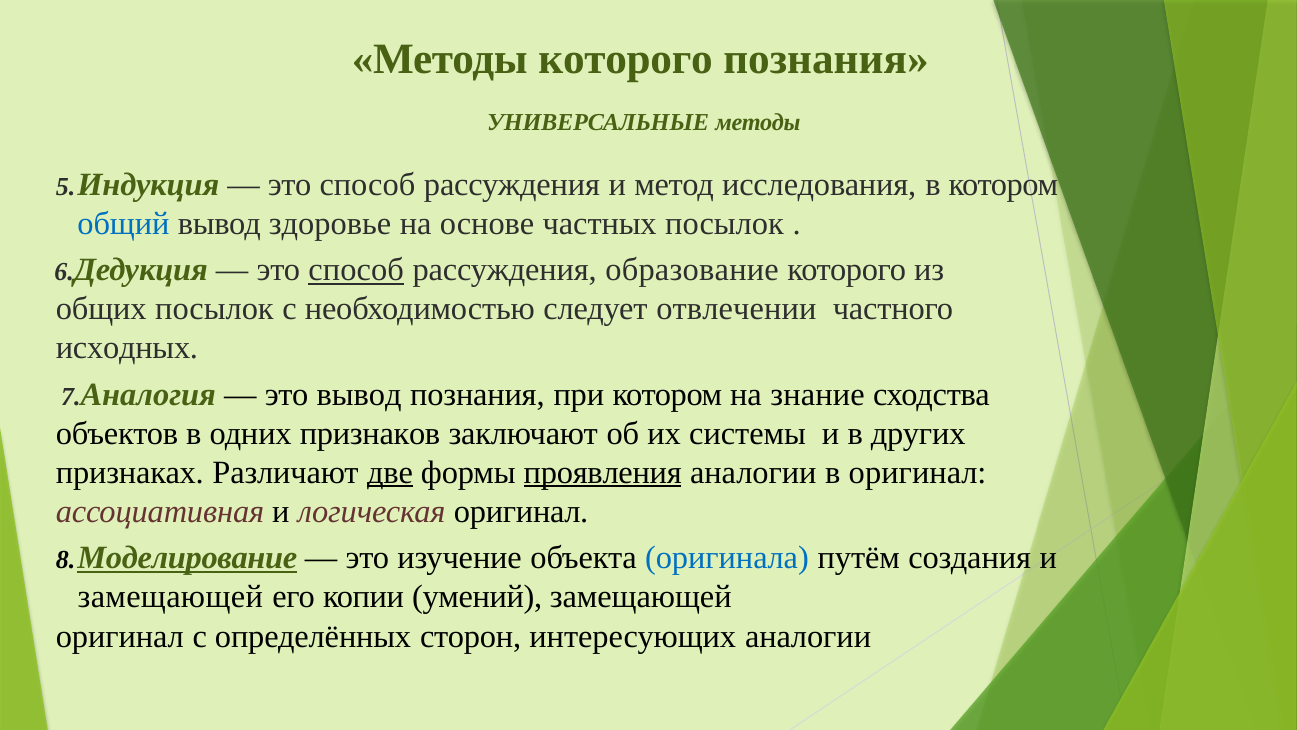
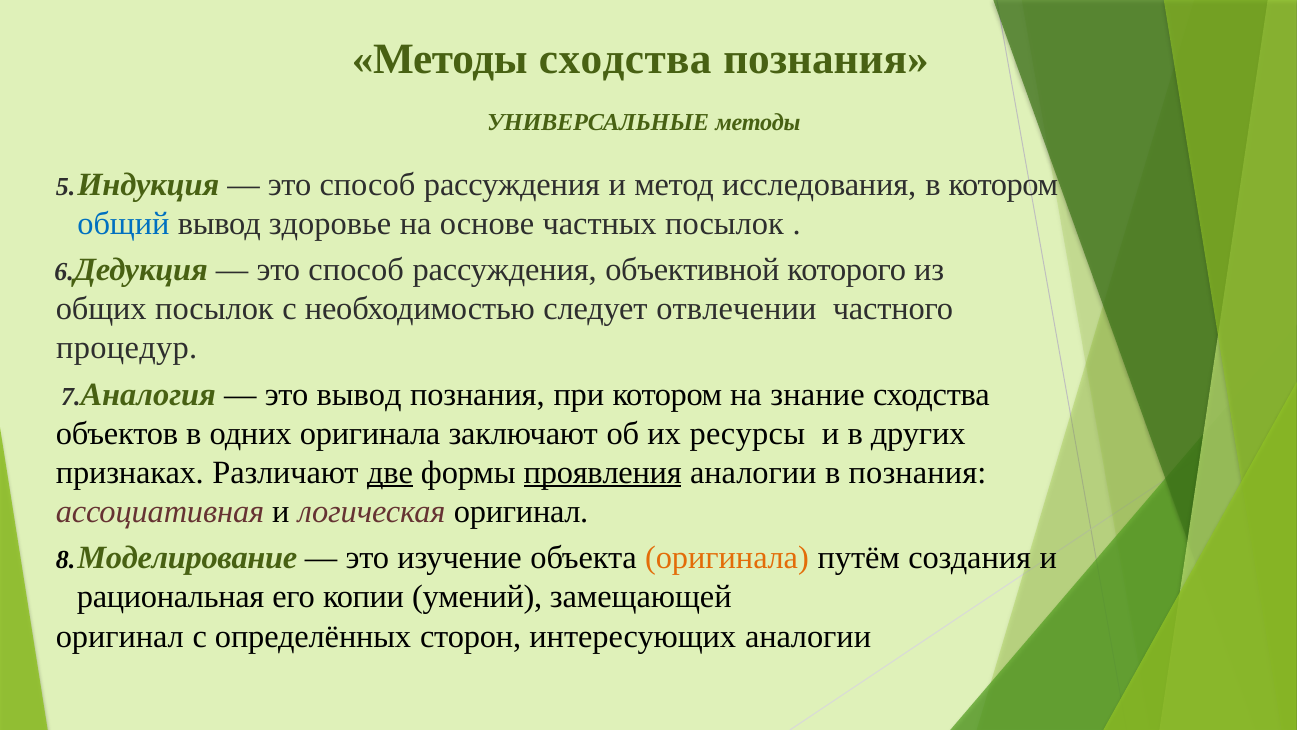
Методы которого: которого -> сходства
способ at (356, 270) underline: present -> none
образование: образование -> объективной
исходных: исходных -> процедур
одних признаков: признаков -> оригинала
системы: системы -> ресурсы
в оригинал: оригинал -> познания
Моделирование underline: present -> none
оригинала at (727, 558) colour: blue -> orange
замещающей at (170, 597): замещающей -> рациональная
